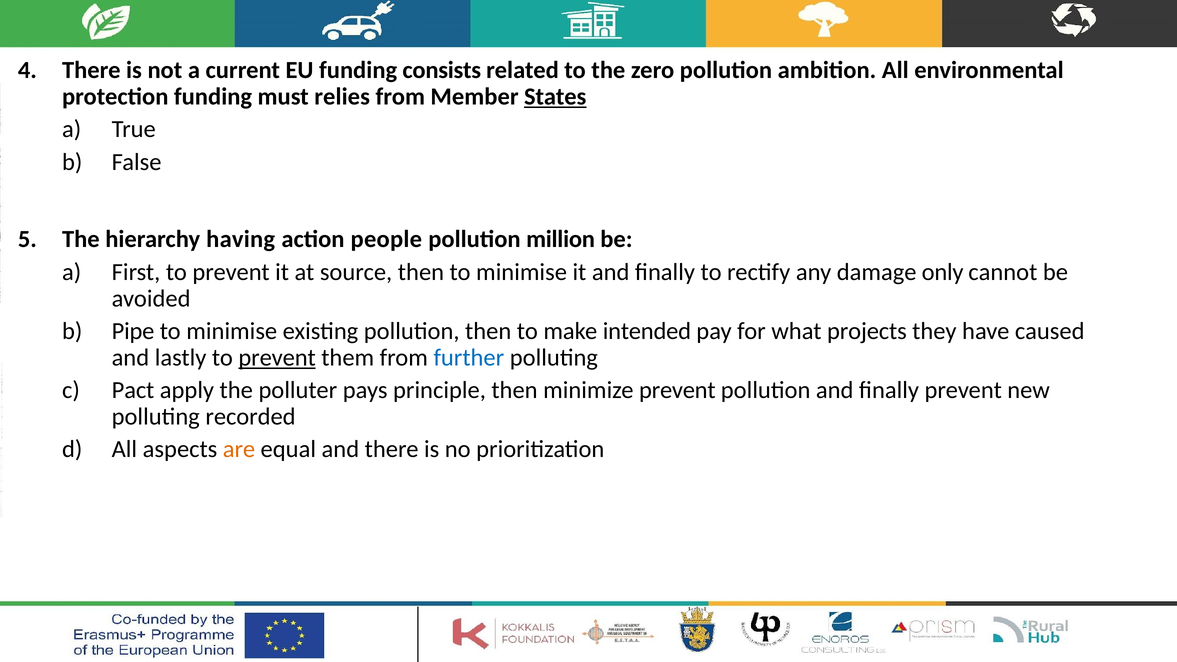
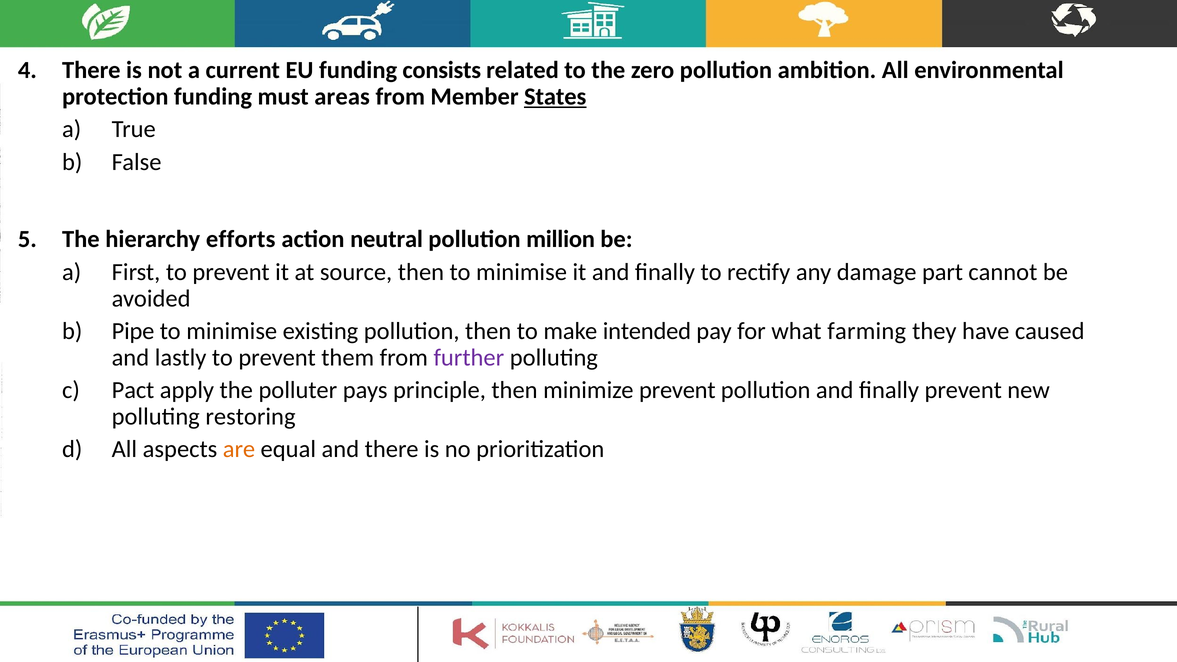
relies: relies -> areas
having: having -> efforts
people: people -> neutral
only: only -> part
projects: projects -> farming
prevent at (277, 358) underline: present -> none
further colour: blue -> purple
recorded: recorded -> restoring
